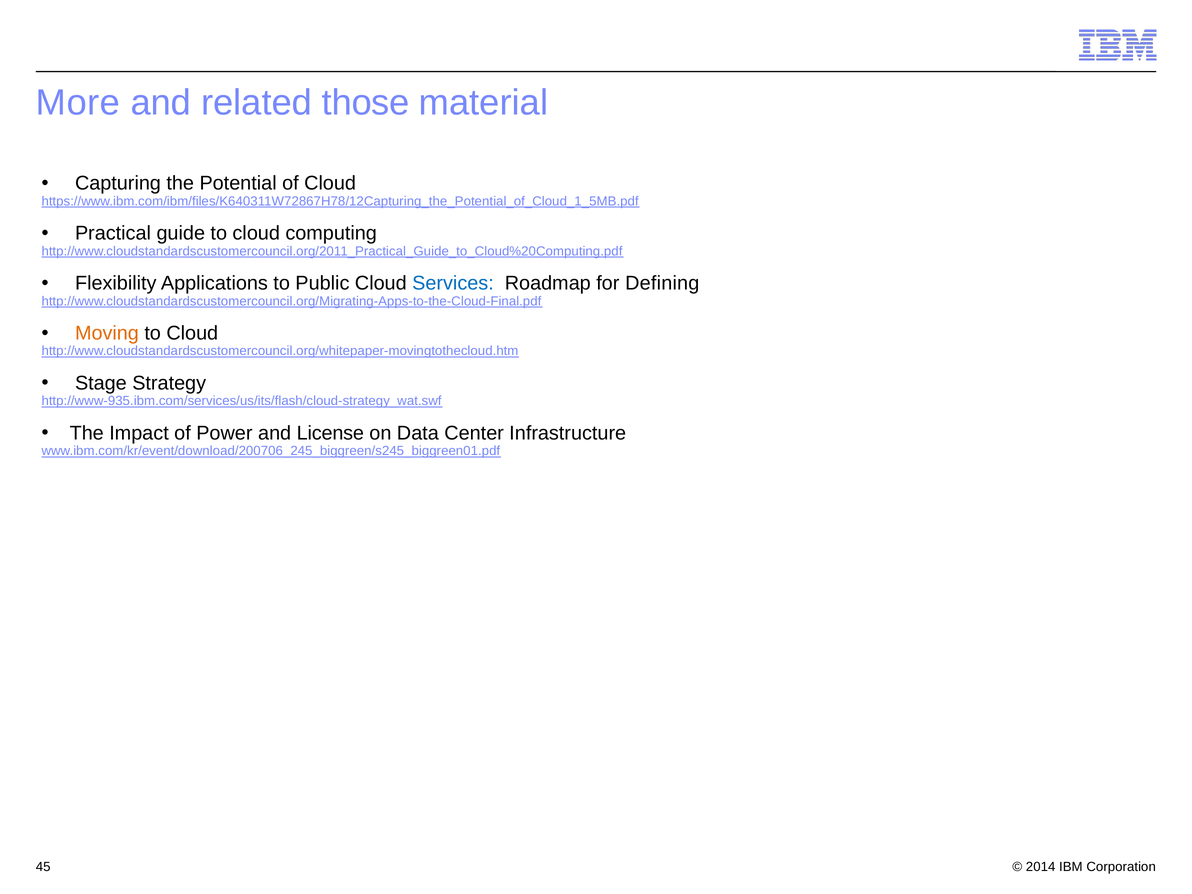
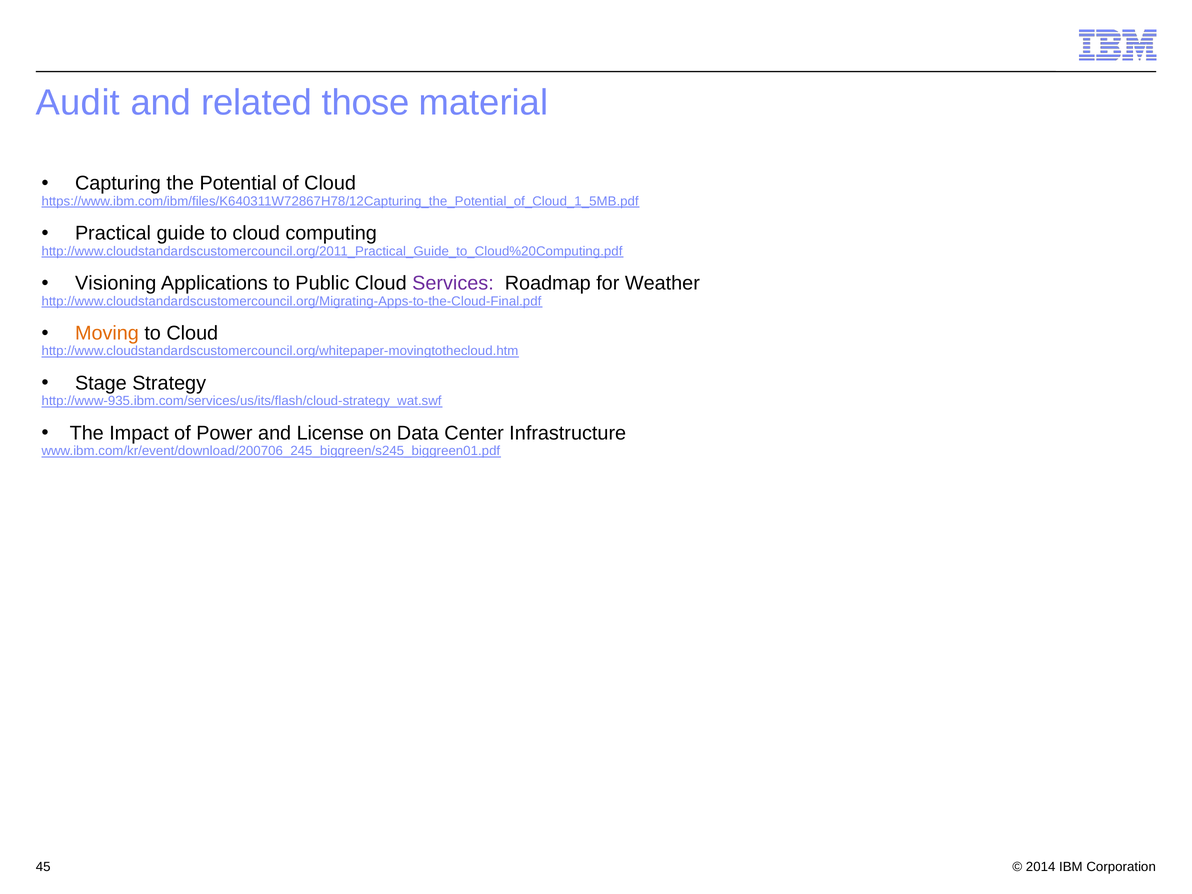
More: More -> Audit
Flexibility: Flexibility -> Visioning
Services colour: blue -> purple
Defining: Defining -> Weather
